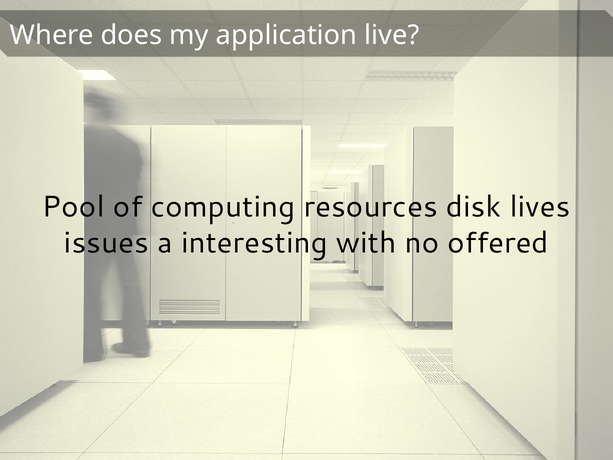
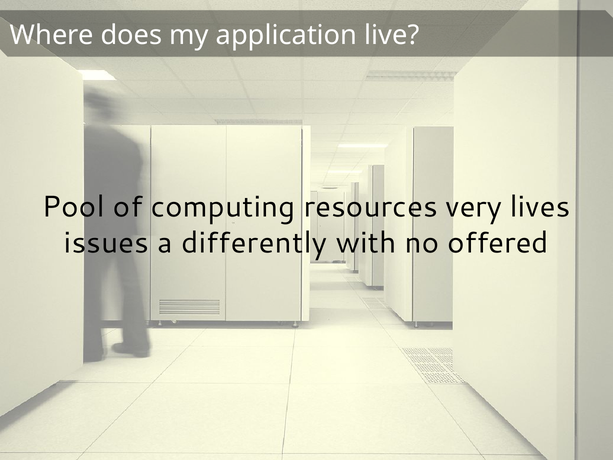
disk: disk -> very
interesting: interesting -> differently
